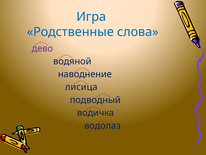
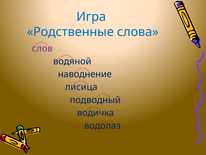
дево: дево -> слов
